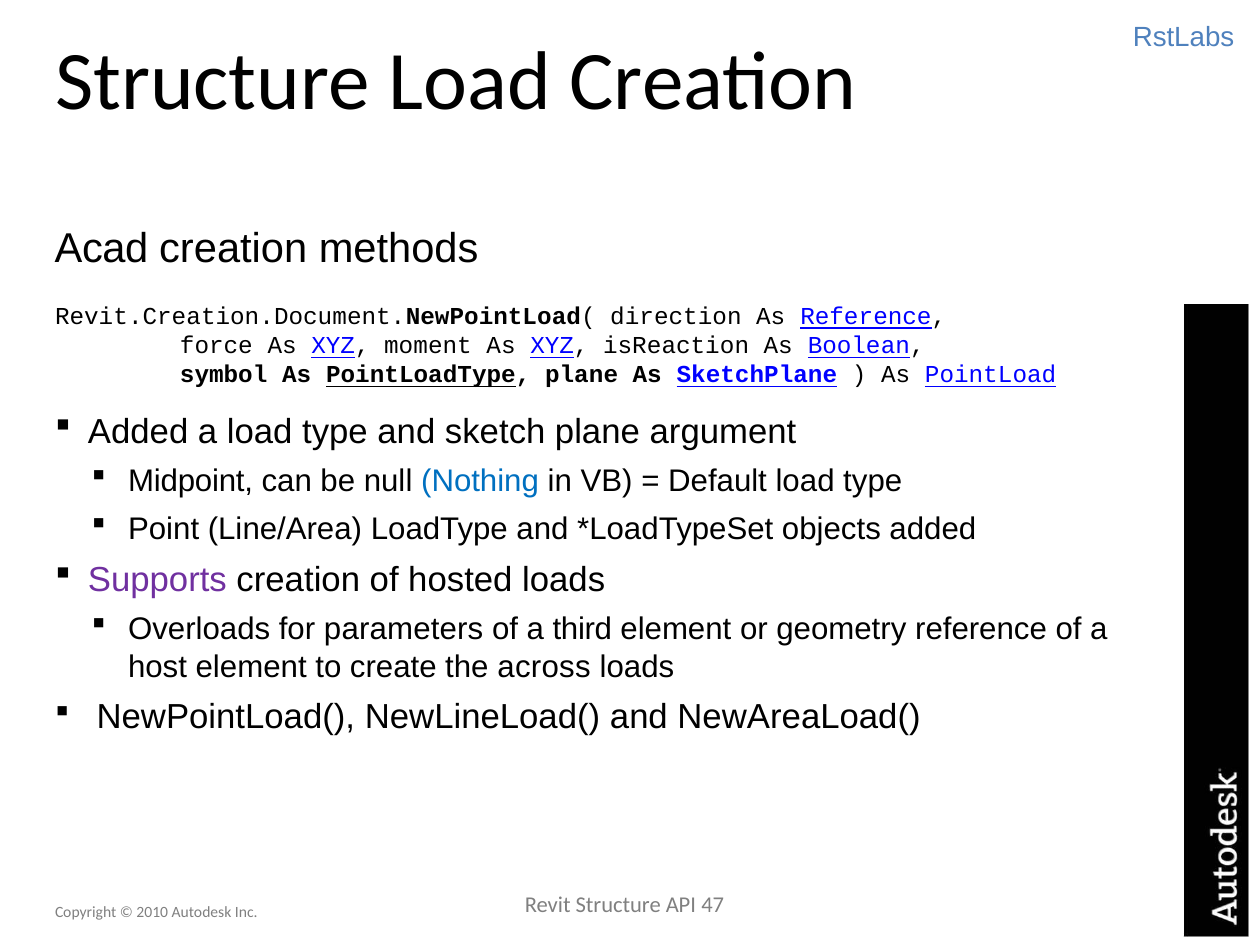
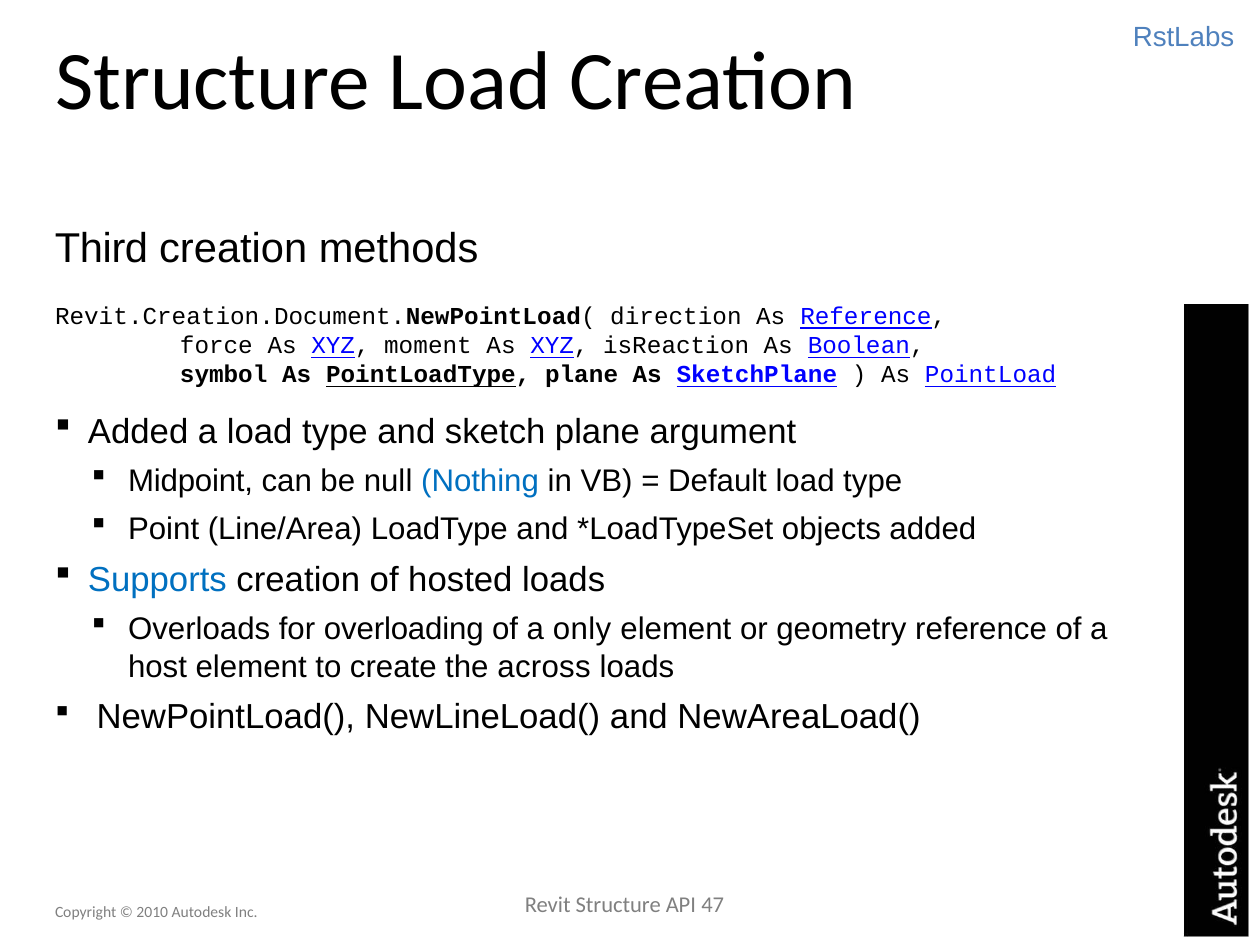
Acad: Acad -> Third
Supports colour: purple -> blue
parameters: parameters -> overloading
third: third -> only
